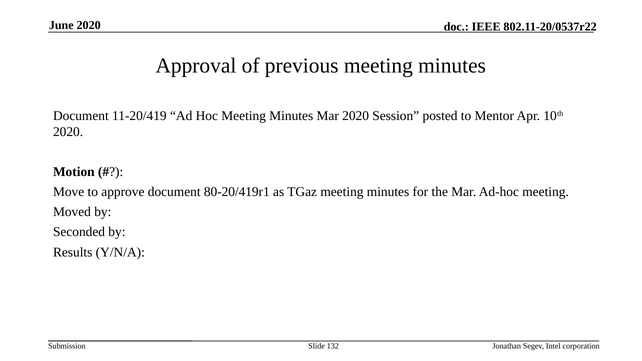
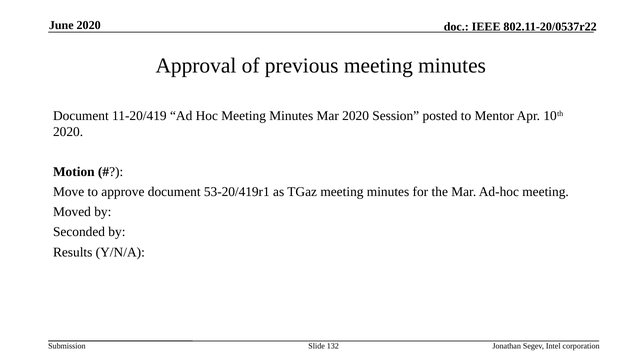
80-20/419r1: 80-20/419r1 -> 53-20/419r1
